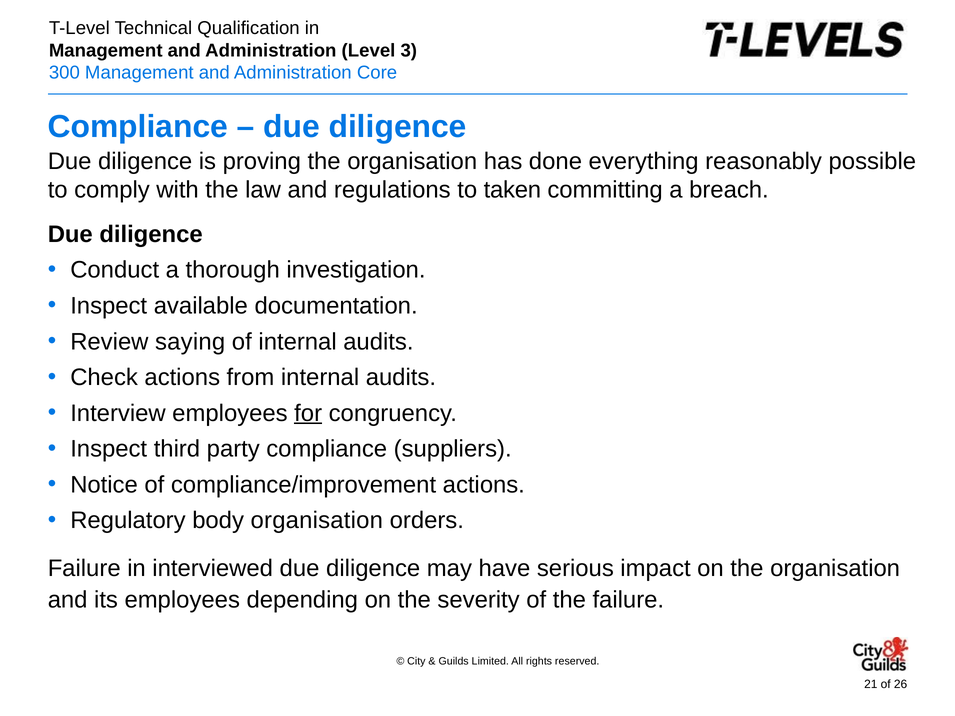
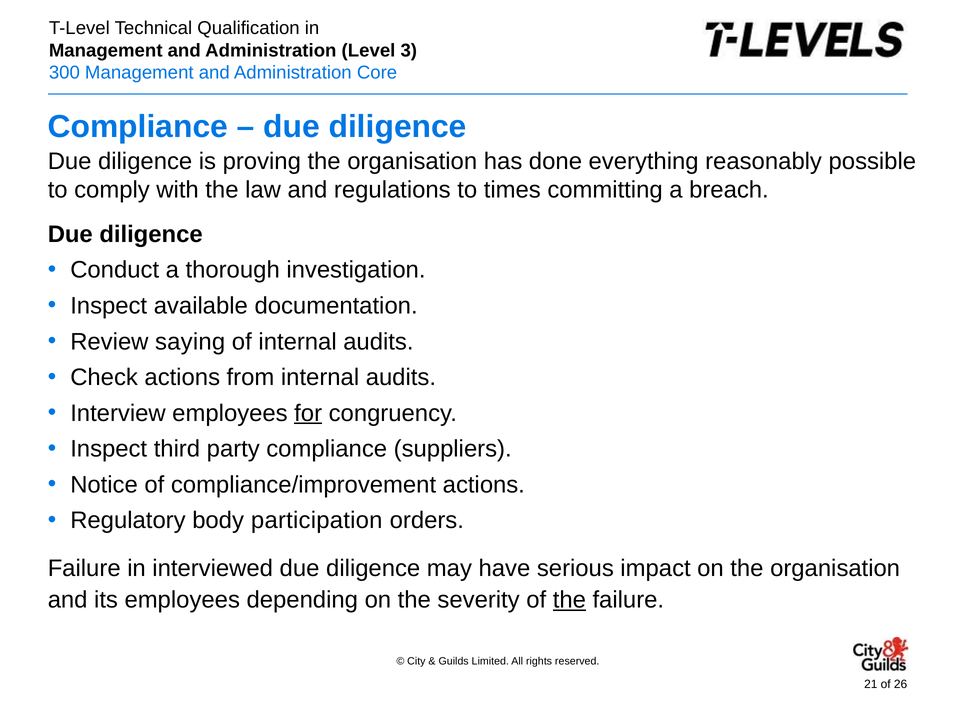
taken: taken -> times
body organisation: organisation -> participation
the at (569, 600) underline: none -> present
